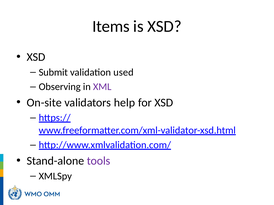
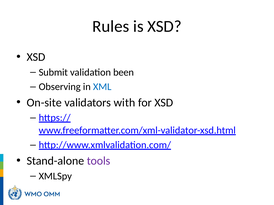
Items: Items -> Rules
used: used -> been
XML colour: purple -> blue
help: help -> with
